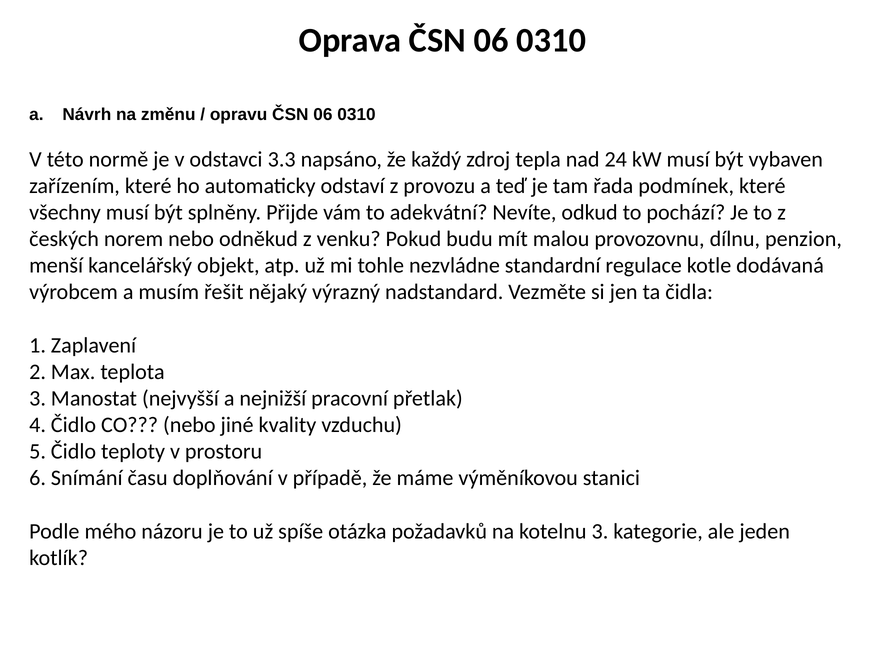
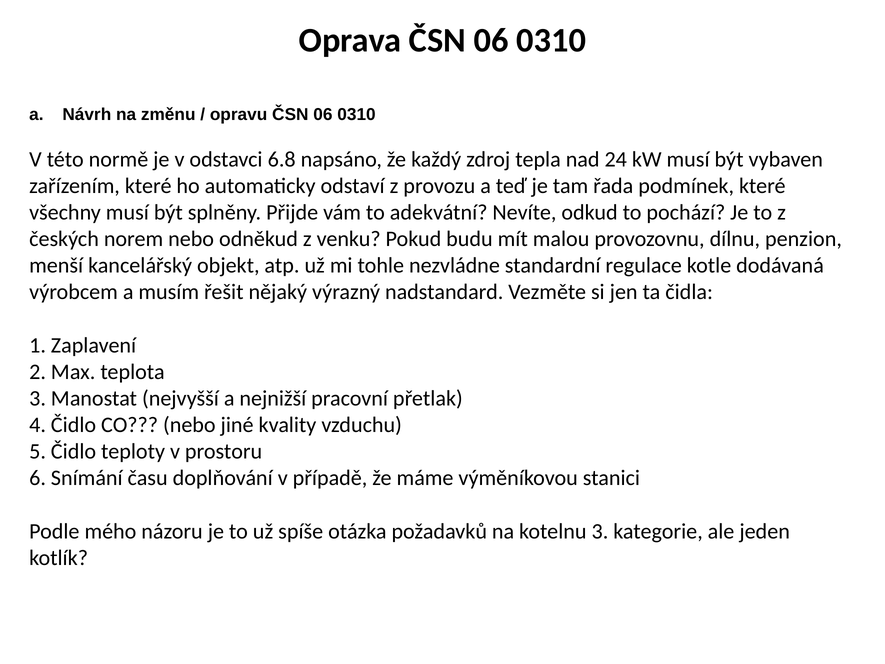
3.3: 3.3 -> 6.8
